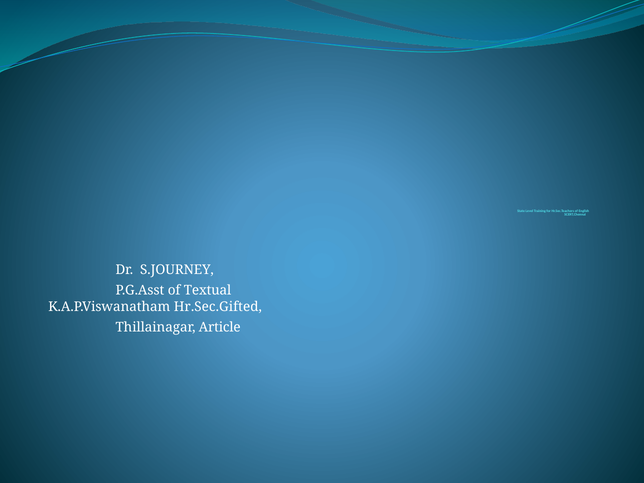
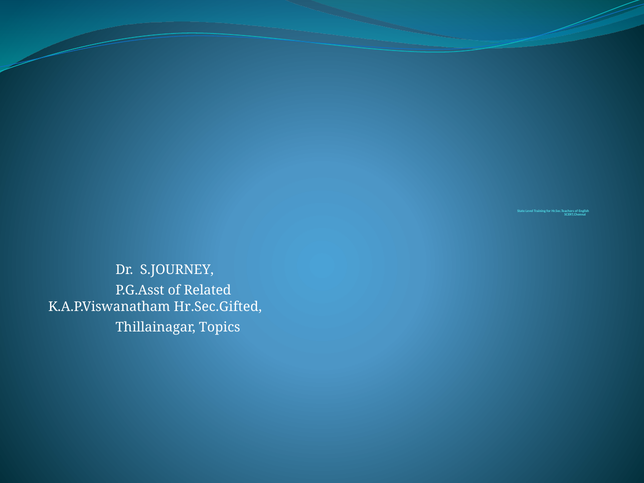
Textual: Textual -> Related
Article: Article -> Topics
